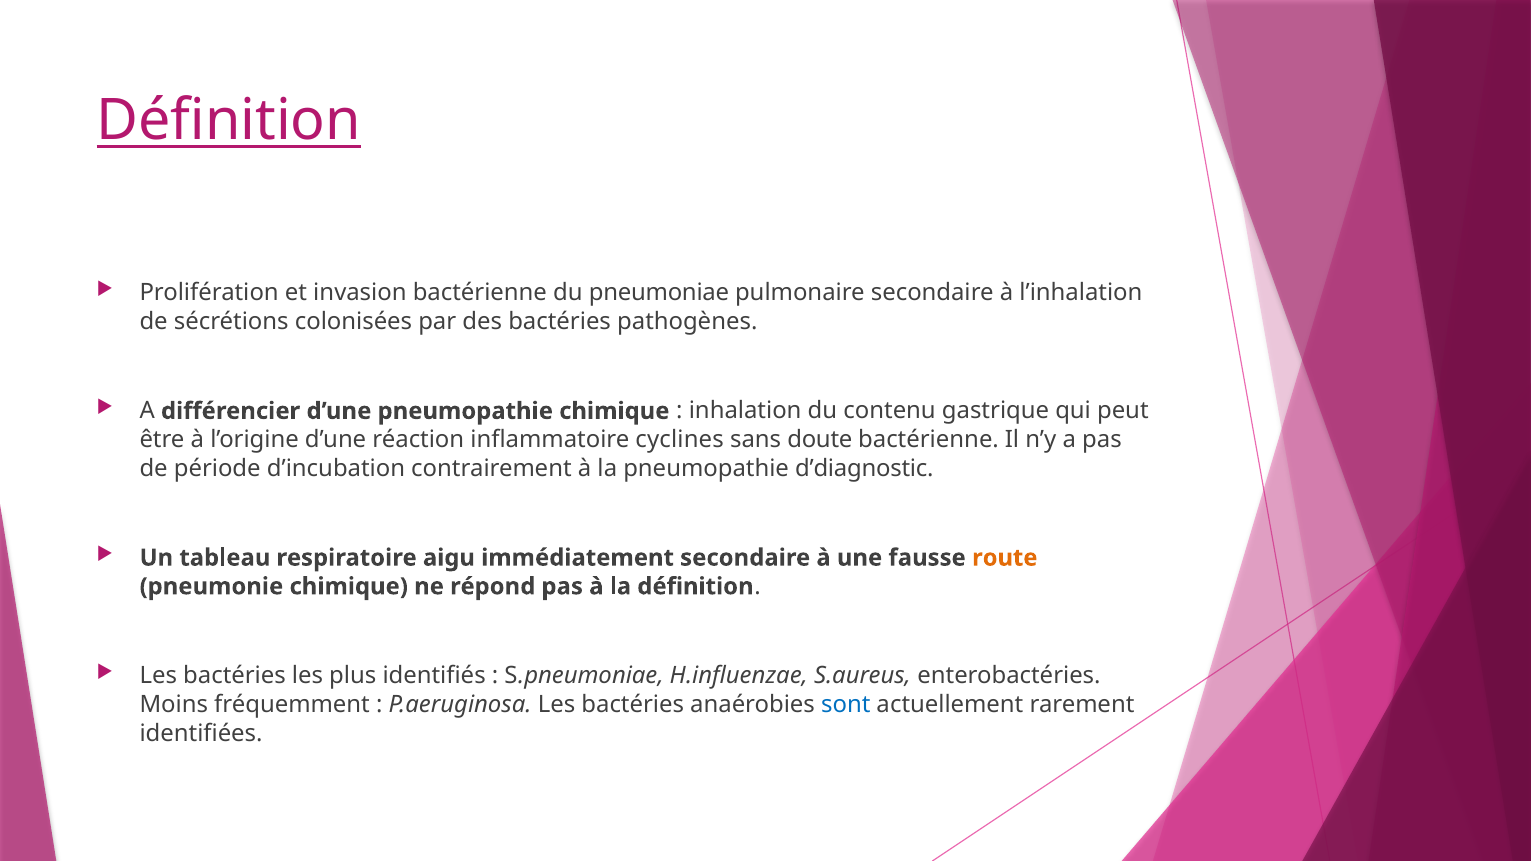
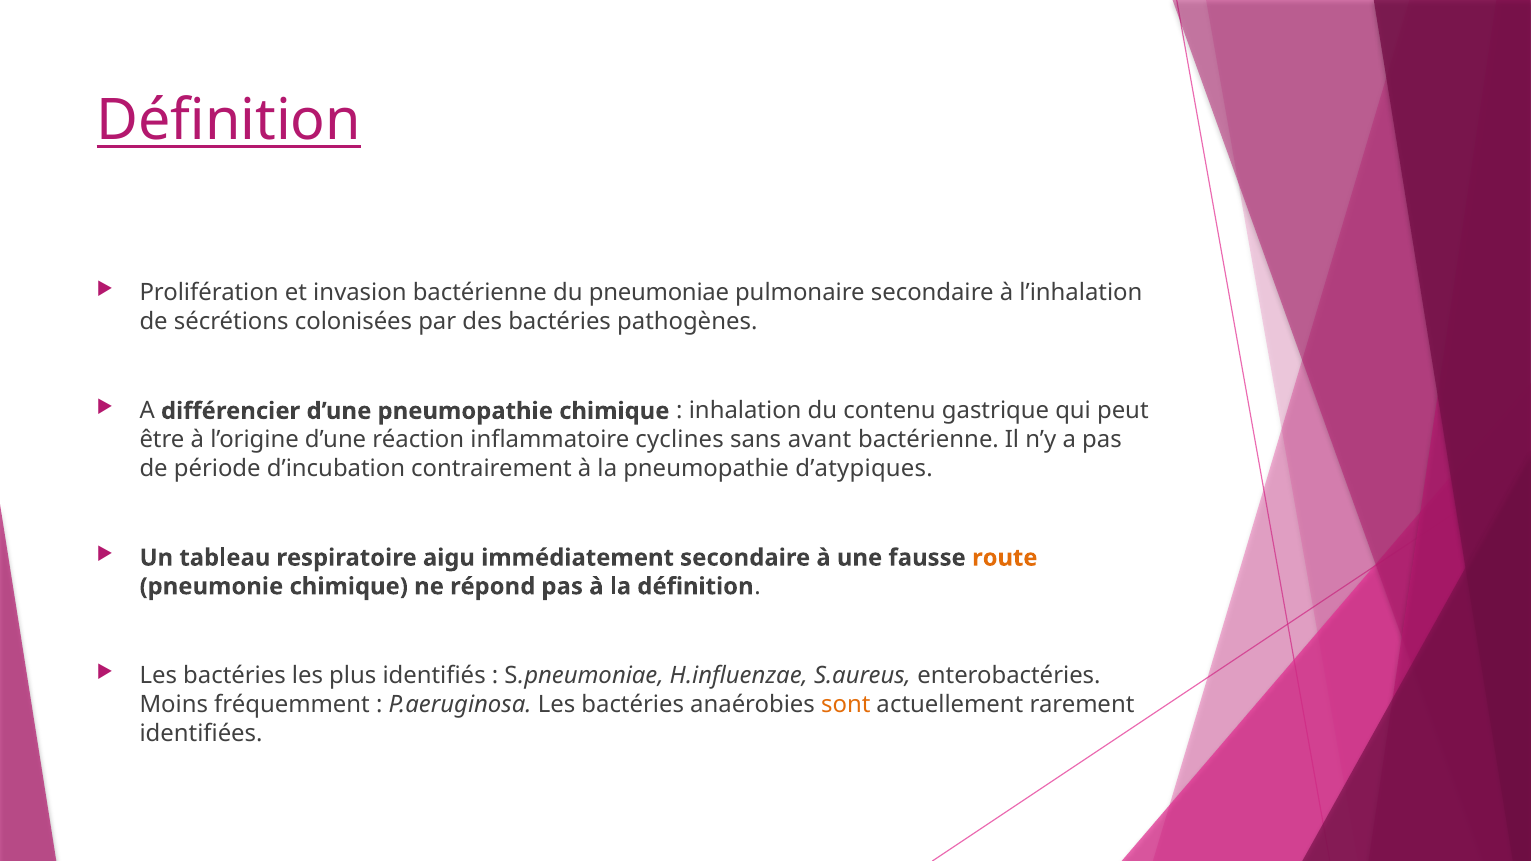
doute: doute -> avant
d’diagnostic: d’diagnostic -> d’atypiques
sont colour: blue -> orange
